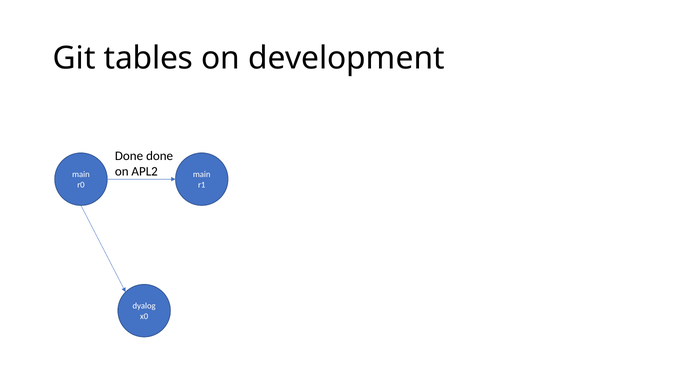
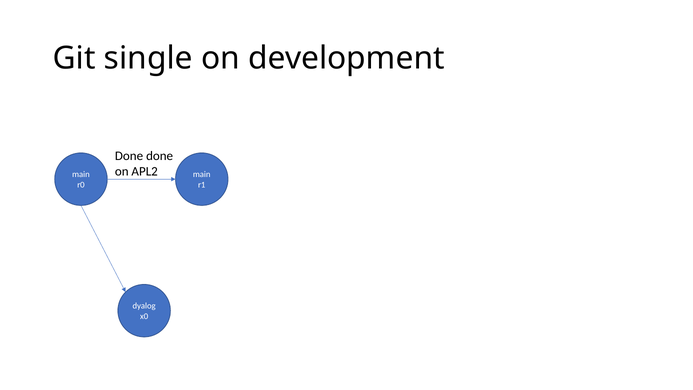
tables: tables -> single
